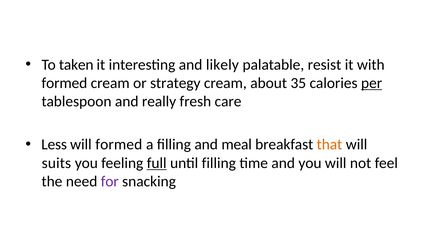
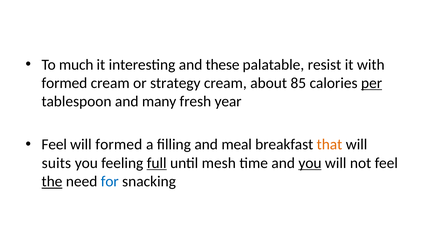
taken: taken -> much
likely: likely -> these
35: 35 -> 85
really: really -> many
care: care -> year
Less at (54, 145): Less -> Feel
until filling: filling -> mesh
you at (310, 163) underline: none -> present
the underline: none -> present
for colour: purple -> blue
